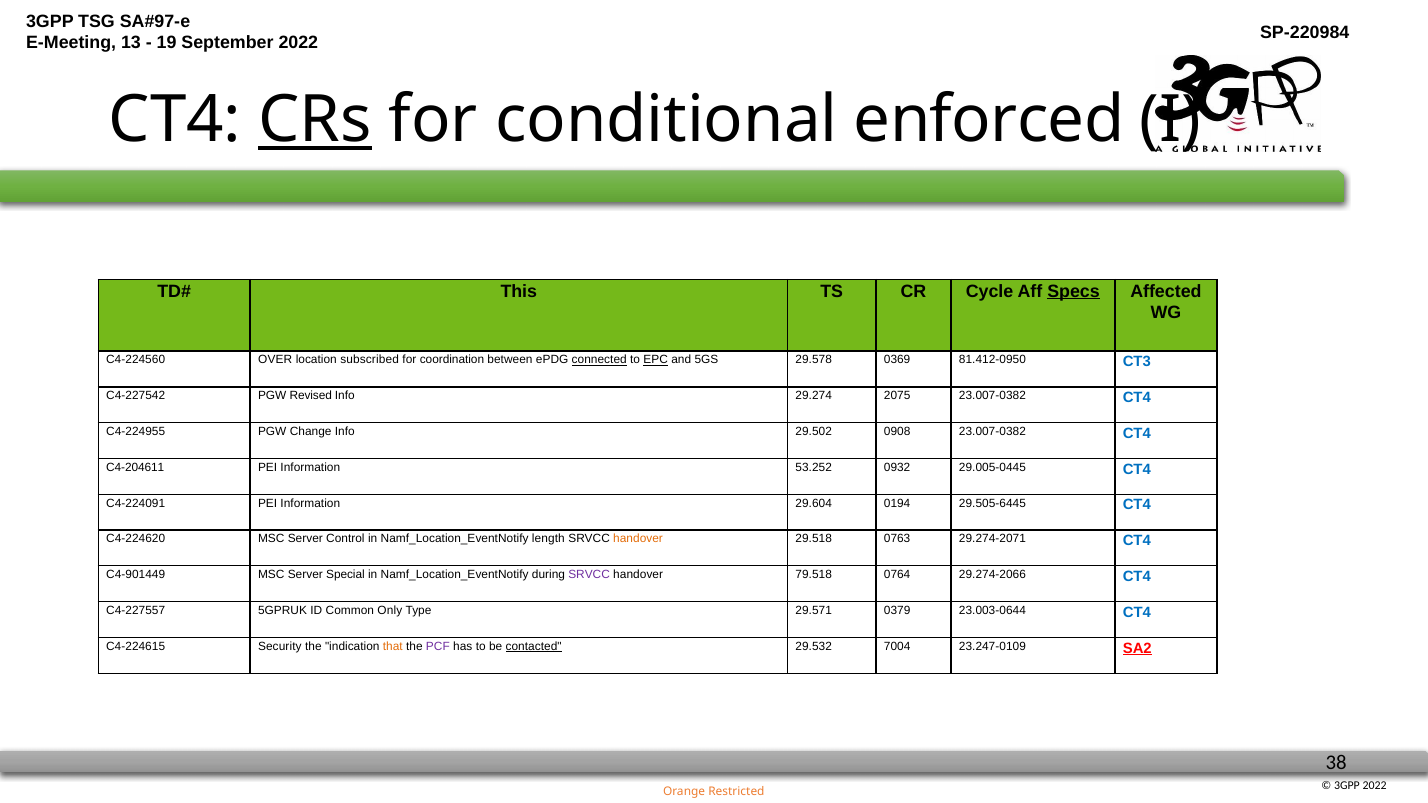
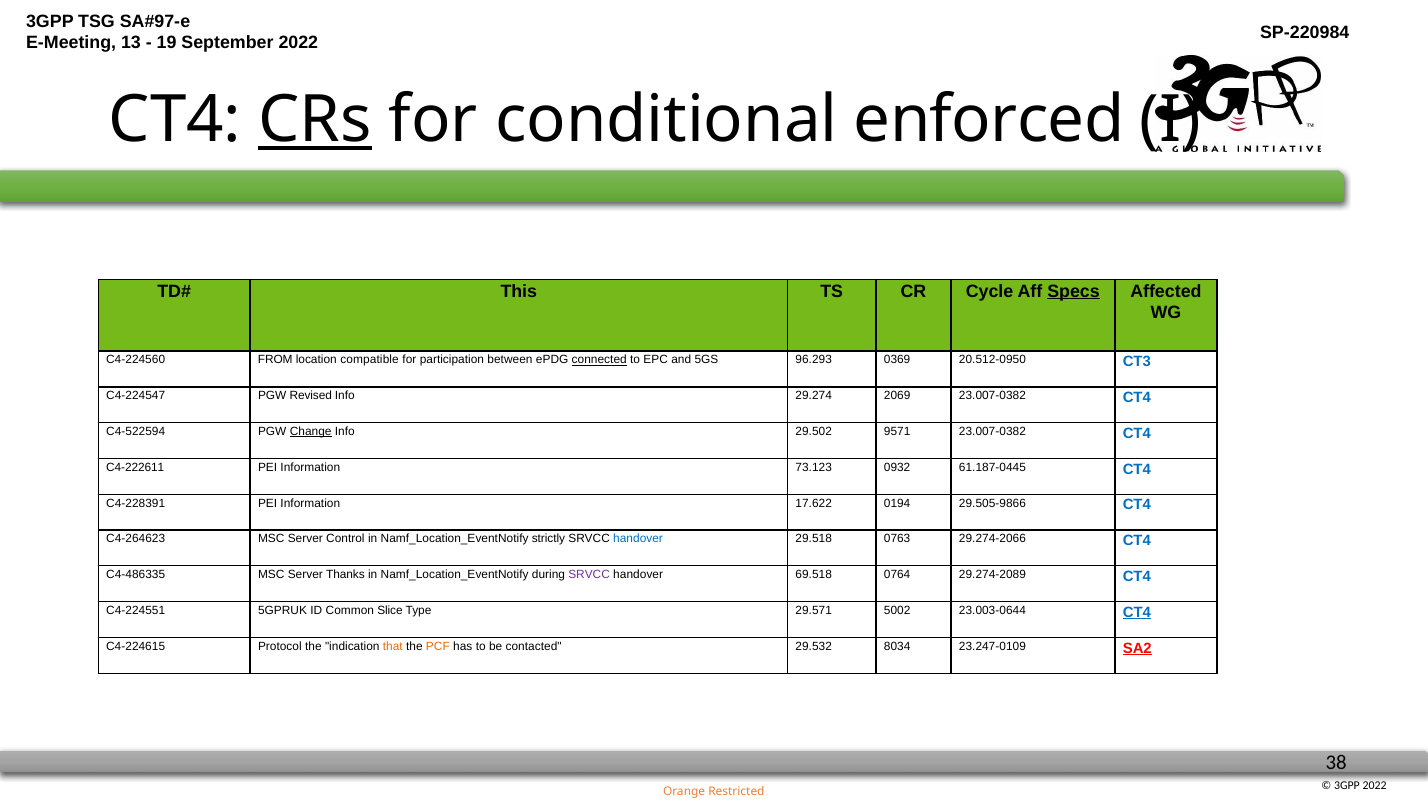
OVER: OVER -> FROM
subscribed: subscribed -> compatible
coordination: coordination -> participation
EPC underline: present -> none
29.578: 29.578 -> 96.293
81.412-0950: 81.412-0950 -> 20.512-0950
C4-227542: C4-227542 -> C4-224547
2075: 2075 -> 2069
C4-224955: C4-224955 -> C4-522594
Change underline: none -> present
0908: 0908 -> 9571
C4-204611: C4-204611 -> C4-222611
53.252: 53.252 -> 73.123
29.005-0445: 29.005-0445 -> 61.187-0445
C4-224091: C4-224091 -> C4-228391
29.604: 29.604 -> 17.622
29.505-6445: 29.505-6445 -> 29.505-9866
C4-224620: C4-224620 -> C4-264623
length: length -> strictly
handover at (638, 539) colour: orange -> blue
29.274-2071: 29.274-2071 -> 29.274-2066
C4-901449: C4-901449 -> C4-486335
Special: Special -> Thanks
79.518: 79.518 -> 69.518
29.274-2066: 29.274-2066 -> 29.274-2089
C4-227557: C4-227557 -> C4-224551
Only: Only -> Slice
0379: 0379 -> 5002
CT4 at (1137, 613) underline: none -> present
Security: Security -> Protocol
PCF colour: purple -> orange
contacted underline: present -> none
7004: 7004 -> 8034
